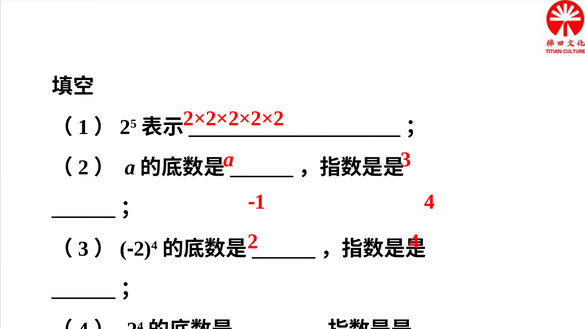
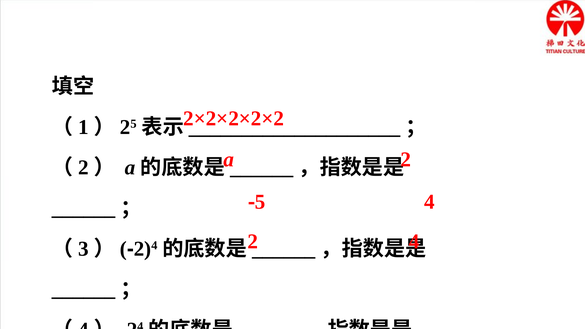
3 at (406, 160): 3 -> 2
1: 1 -> 5
